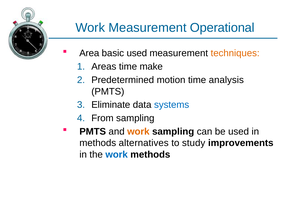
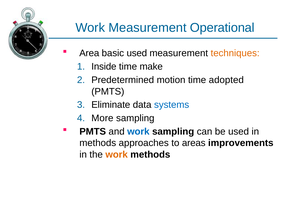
Areas: Areas -> Inside
analysis: analysis -> adopted
From: From -> More
work at (138, 132) colour: orange -> blue
alternatives: alternatives -> approaches
study: study -> areas
work at (117, 155) colour: blue -> orange
